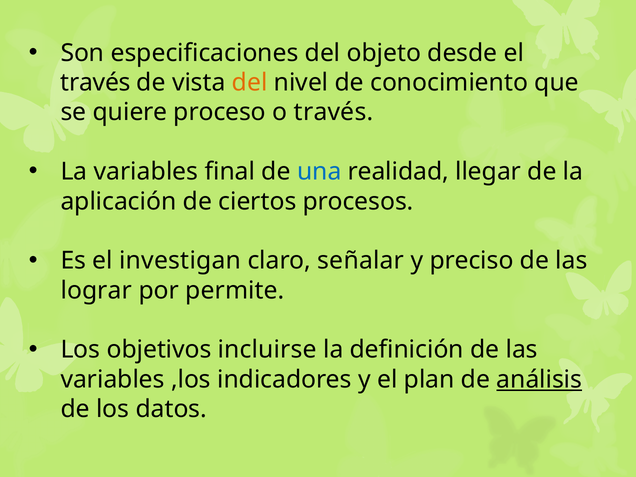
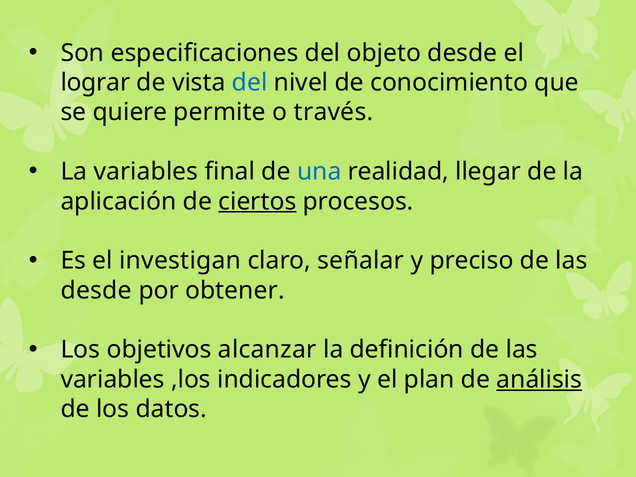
través at (95, 83): través -> lograr
del at (250, 83) colour: orange -> blue
proceso: proceso -> permite
ciertos underline: none -> present
lograr at (96, 290): lograr -> desde
permite: permite -> obtener
incluirse: incluirse -> alcanzar
